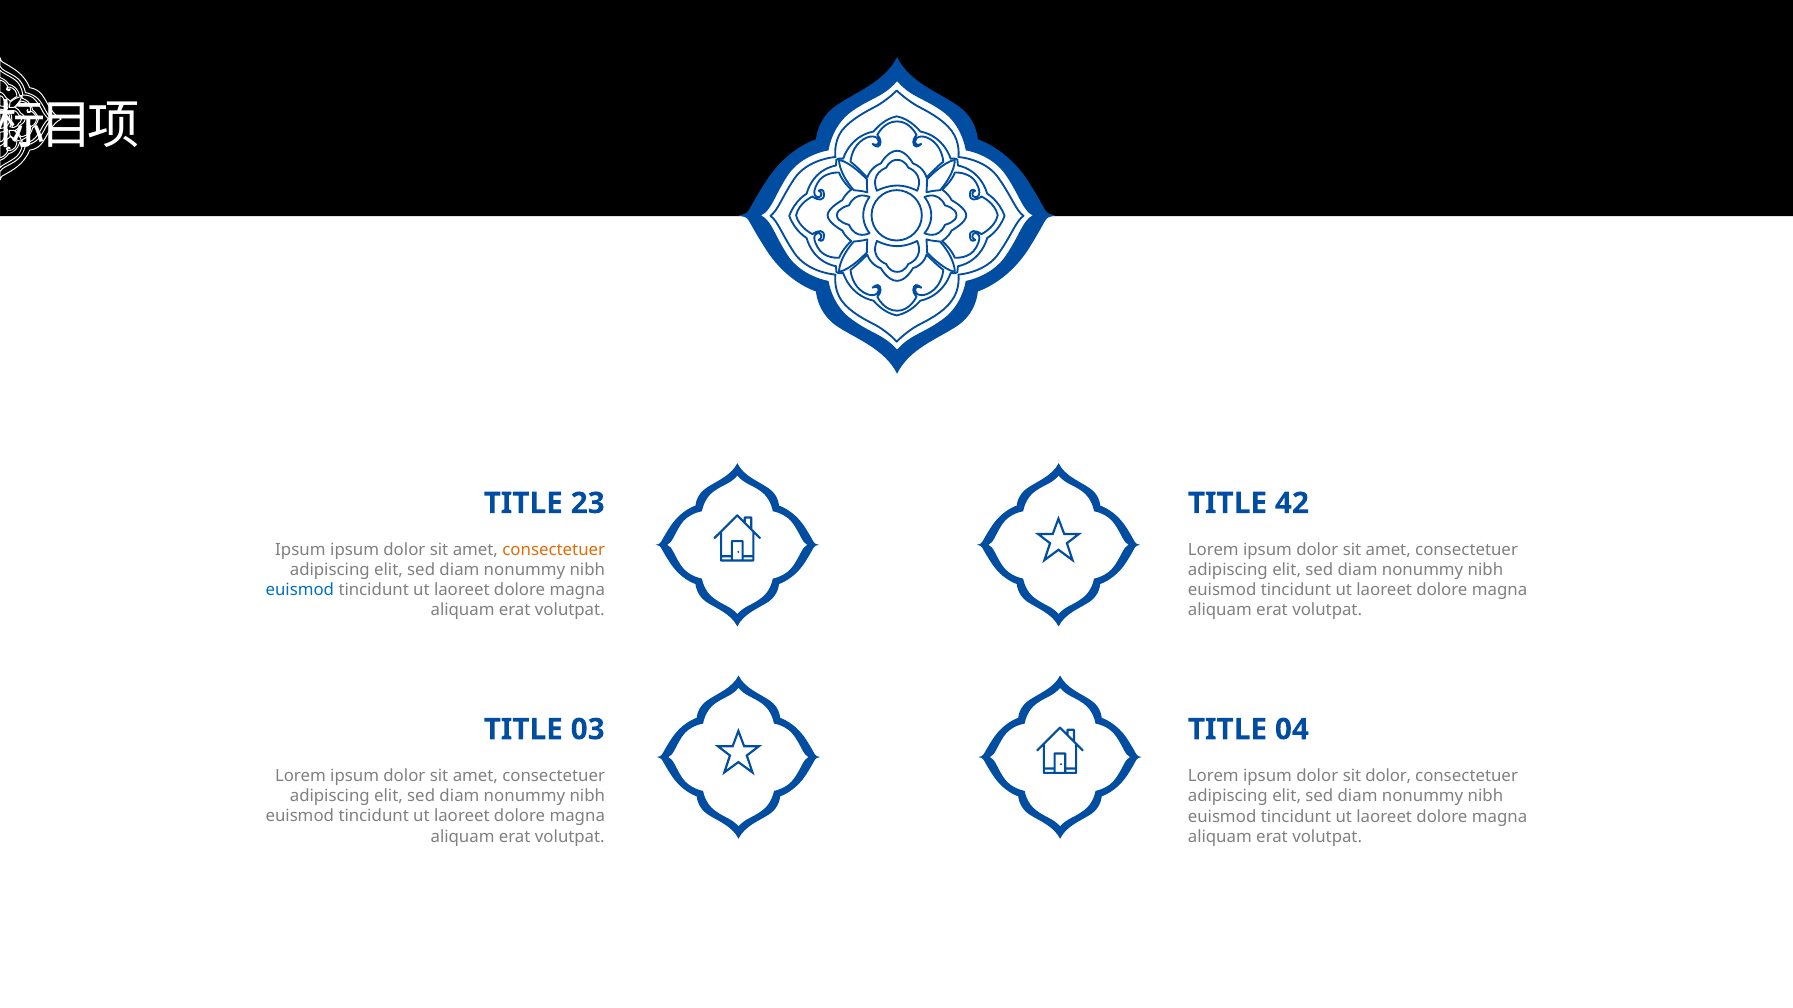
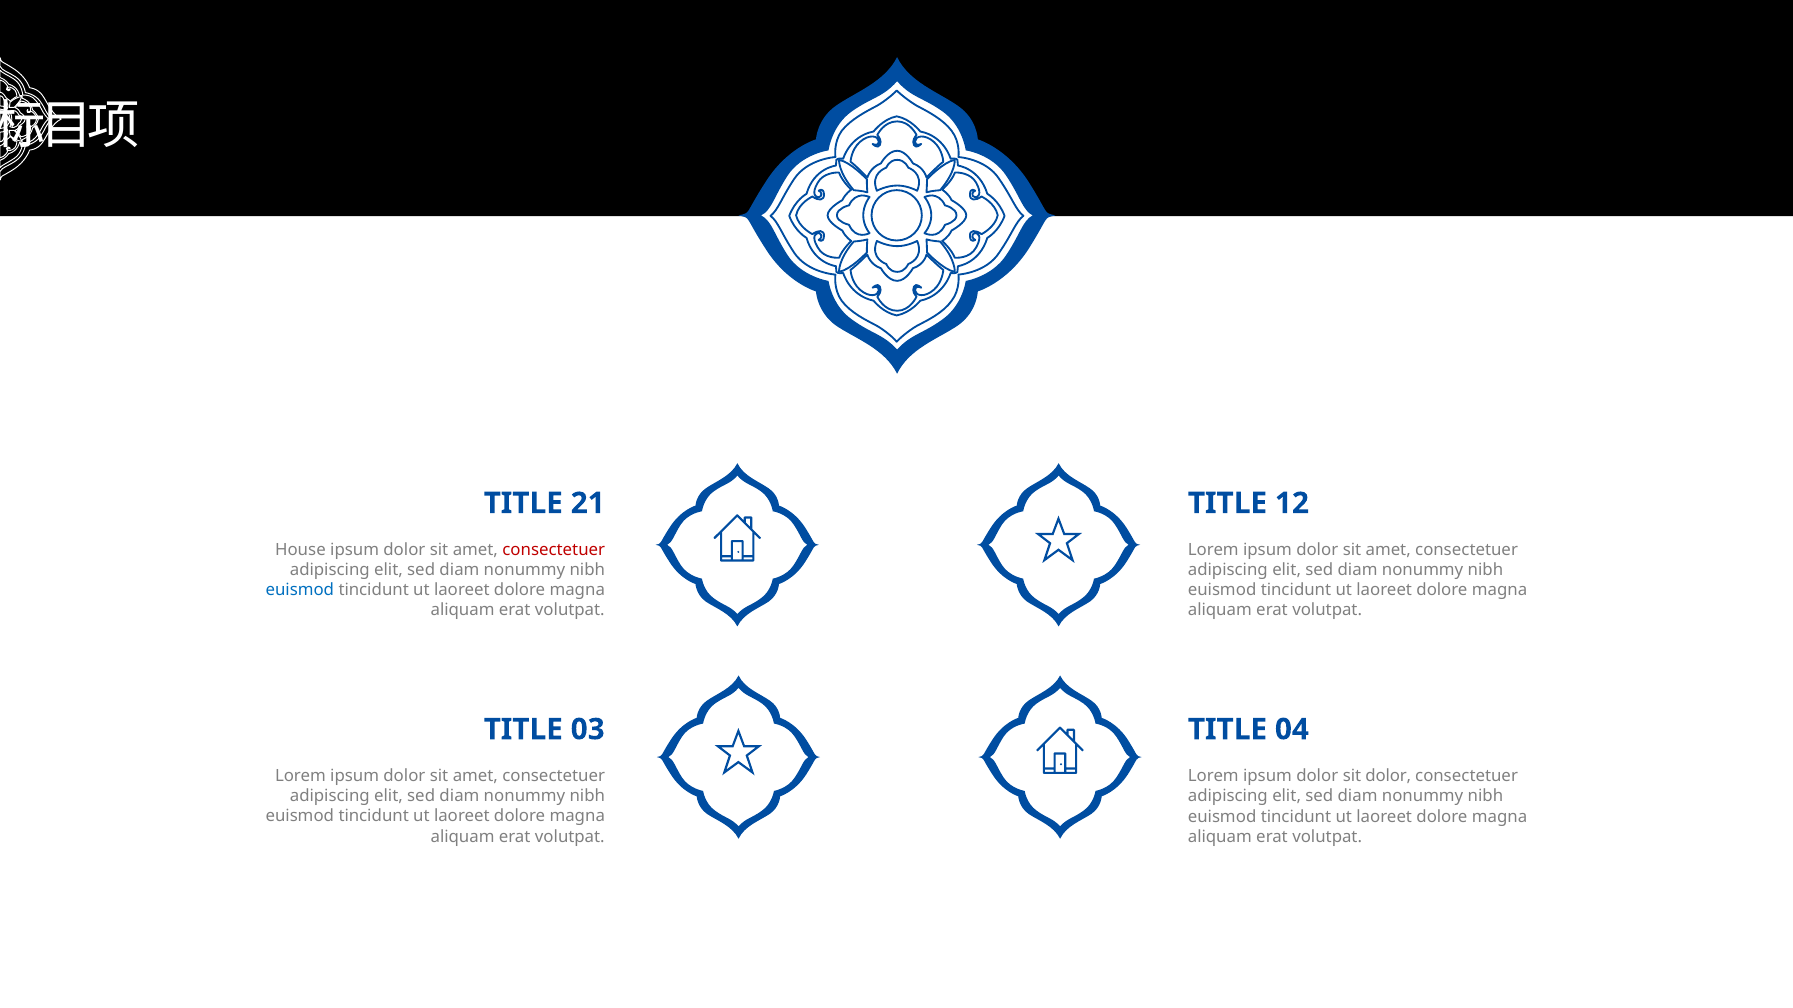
23: 23 -> 21
42: 42 -> 12
Ipsum at (300, 550): Ipsum -> House
consectetuer at (554, 550) colour: orange -> red
